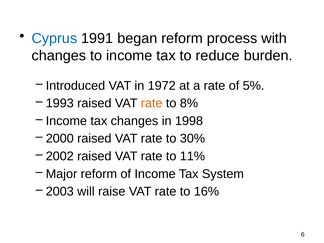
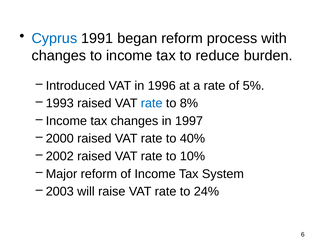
1972: 1972 -> 1996
rate at (152, 103) colour: orange -> blue
1998: 1998 -> 1997
30%: 30% -> 40%
11%: 11% -> 10%
16%: 16% -> 24%
